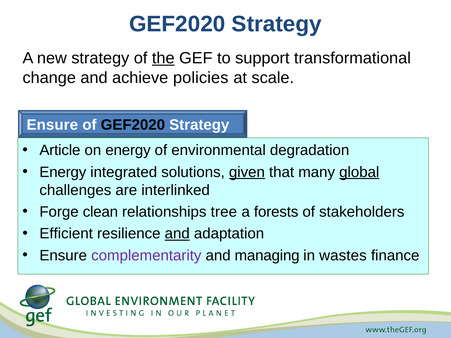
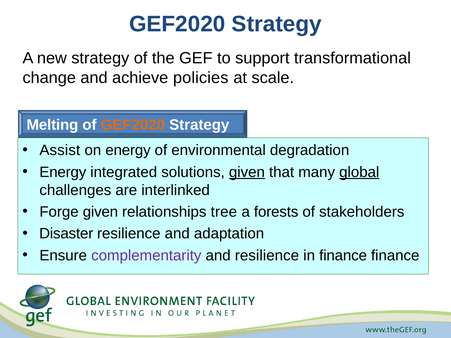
the underline: present -> none
Ensure at (52, 125): Ensure -> Melting
GEF2020 at (133, 125) colour: black -> orange
Article: Article -> Assist
Forge clean: clean -> given
Efficient: Efficient -> Disaster
and at (177, 234) underline: present -> none
and managing: managing -> resilience
in wastes: wastes -> finance
